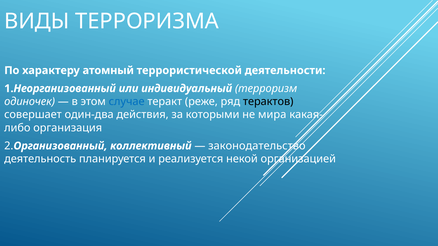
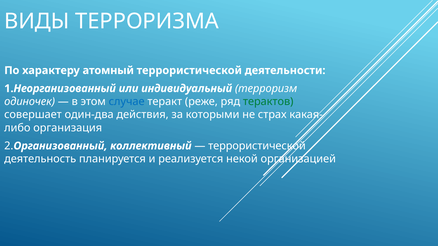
терактов colour: black -> green
мира: мира -> страх
законодательство at (257, 146): законодательство -> террористической
